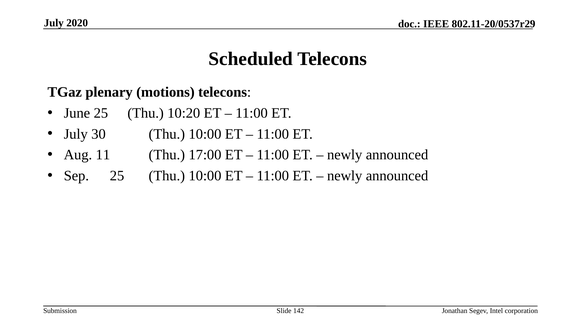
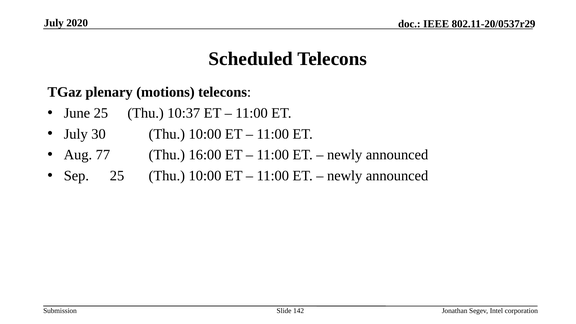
10:20: 10:20 -> 10:37
11: 11 -> 77
17:00: 17:00 -> 16:00
